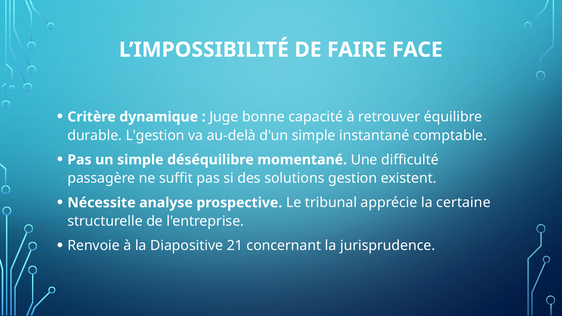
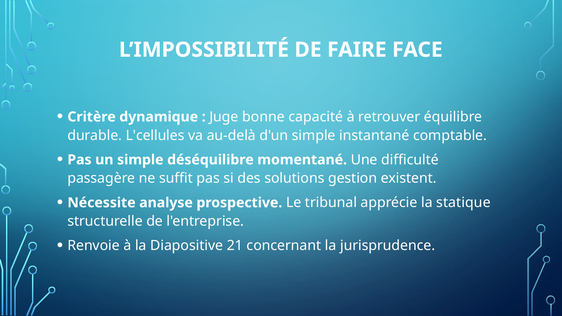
L'gestion: L'gestion -> L'cellules
certaine: certaine -> statique
